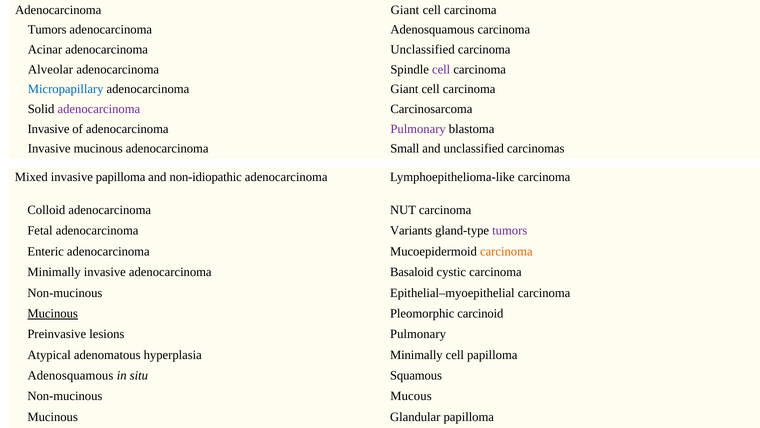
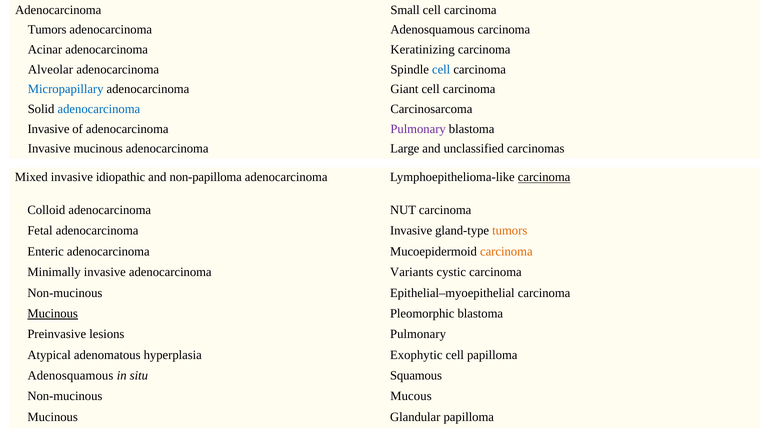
Giant at (405, 10): Giant -> Small
adenocarcinoma Unclassified: Unclassified -> Keratinizing
cell at (441, 69) colour: purple -> blue
adenocarcinoma at (99, 109) colour: purple -> blue
Small: Small -> Large
invasive papilloma: papilloma -> idiopathic
non-idiopathic: non-idiopathic -> non-papilloma
carcinoma at (544, 177) underline: none -> present
adenocarcinoma Variants: Variants -> Invasive
tumors at (510, 230) colour: purple -> orange
Basaloid: Basaloid -> Variants
Pleomorphic carcinoid: carcinoid -> blastoma
hyperplasia Minimally: Minimally -> Exophytic
